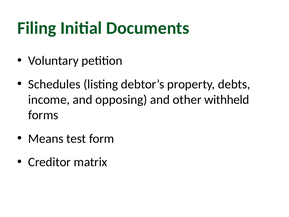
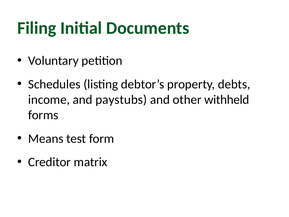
opposing: opposing -> paystubs
